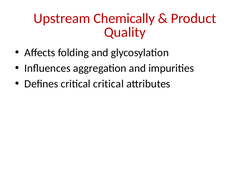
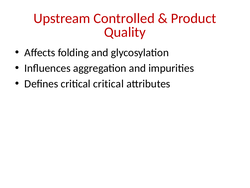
Chemically: Chemically -> Controlled
